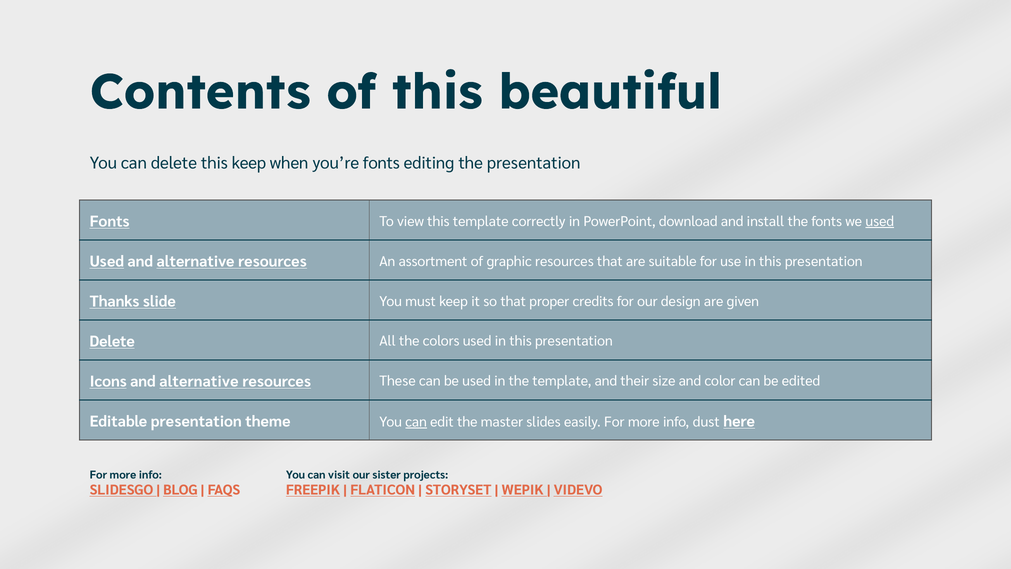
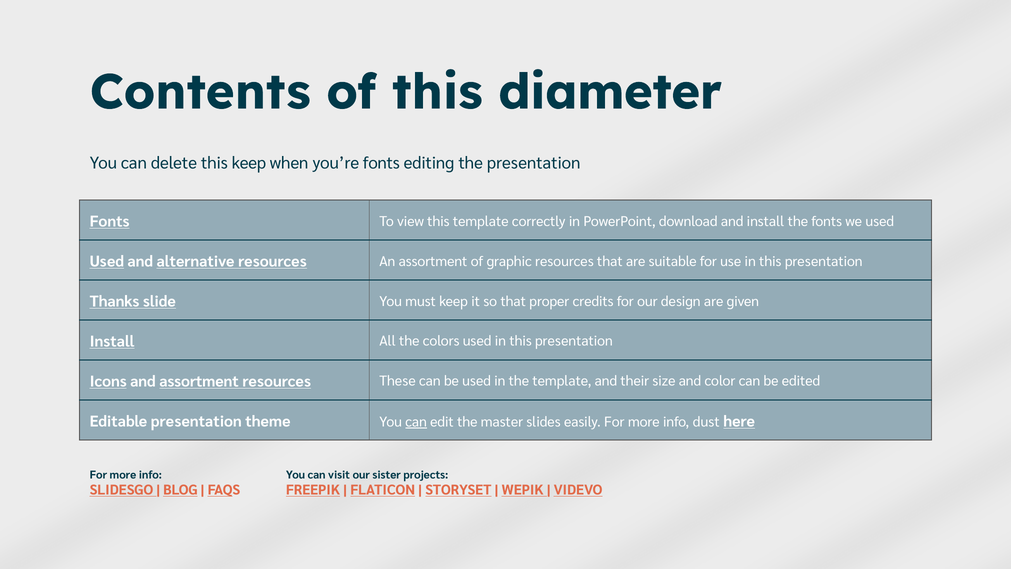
beautiful: beautiful -> diameter
used at (880, 221) underline: present -> none
Delete at (112, 341): Delete -> Install
Icons and alternative: alternative -> assortment
